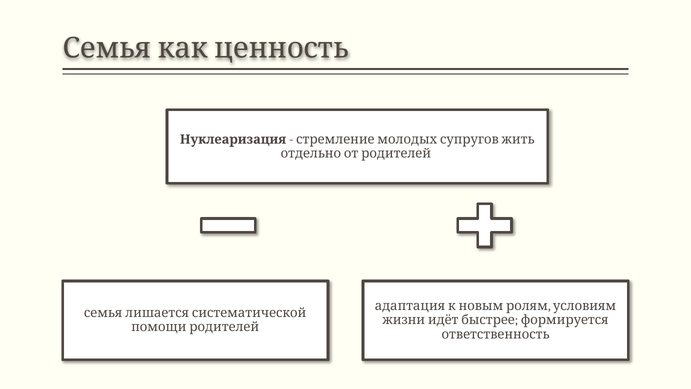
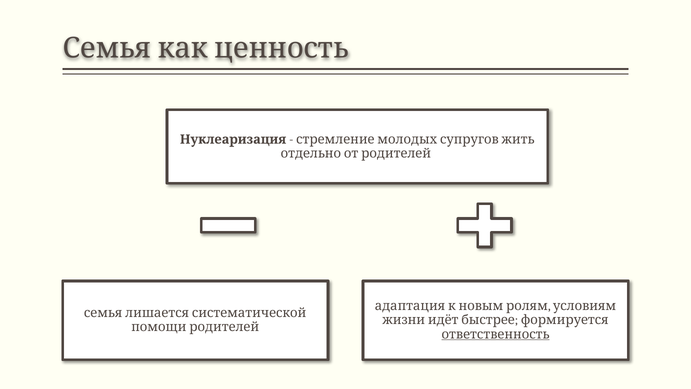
ответственность underline: none -> present
